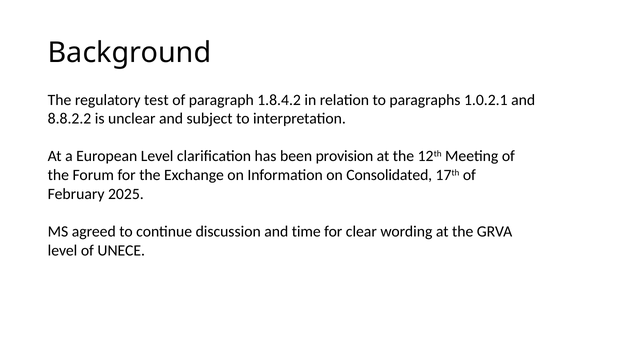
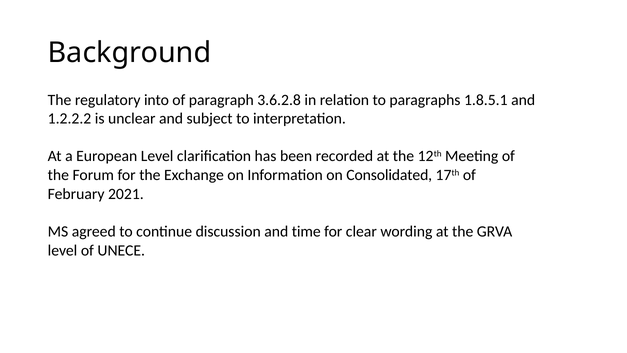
test: test -> into
1.8.4.2: 1.8.4.2 -> 3.6.2.8
1.0.2.1: 1.0.2.1 -> 1.8.5.1
8.8.2.2: 8.8.2.2 -> 1.2.2.2
provision: provision -> recorded
2025: 2025 -> 2021
